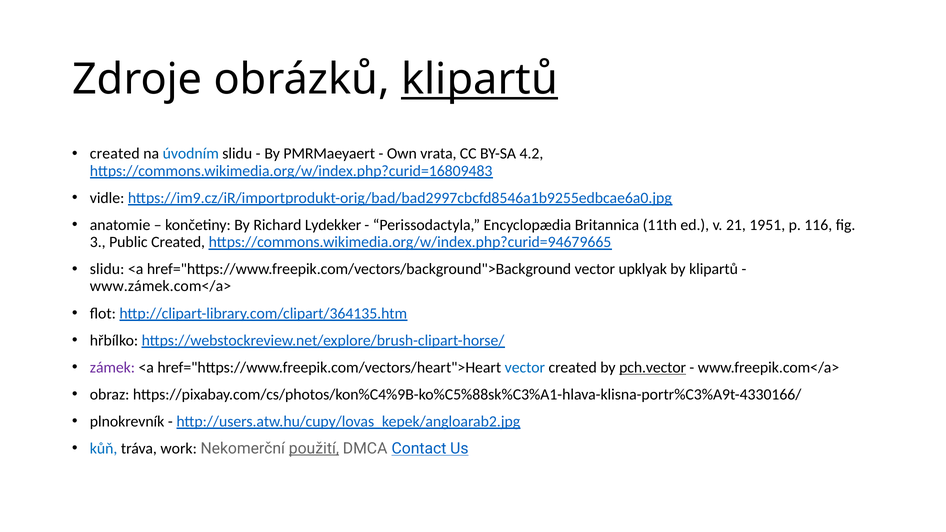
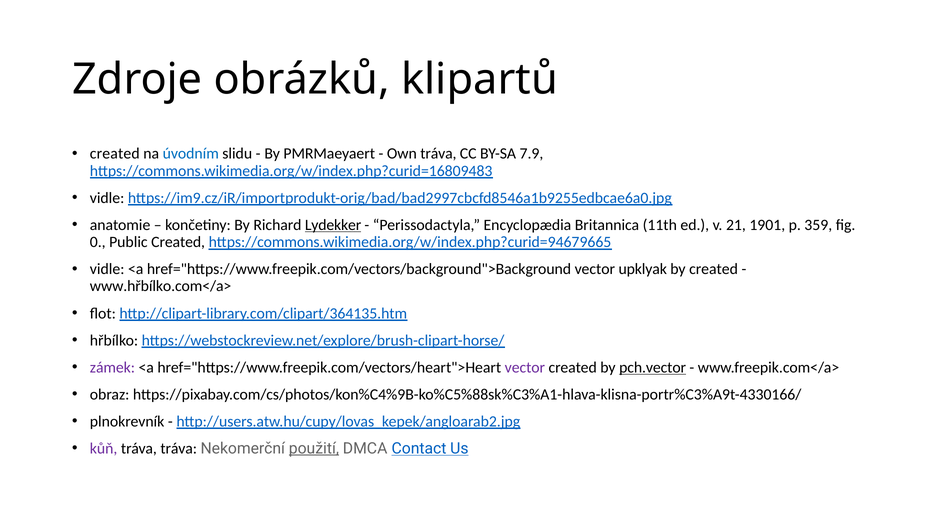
klipartů at (479, 79) underline: present -> none
Own vrata: vrata -> tráva
4.2: 4.2 -> 7.9
Lydekker underline: none -> present
1951: 1951 -> 1901
116: 116 -> 359
3: 3 -> 0
slidu at (107, 269): slidu -> vidle
by klipartů: klipartů -> created
www.zámek.com</a>: www.zámek.com</a> -> www.hřbílko.com</a>
vector at (525, 368) colour: blue -> purple
kůň colour: blue -> purple
tráva work: work -> tráva
